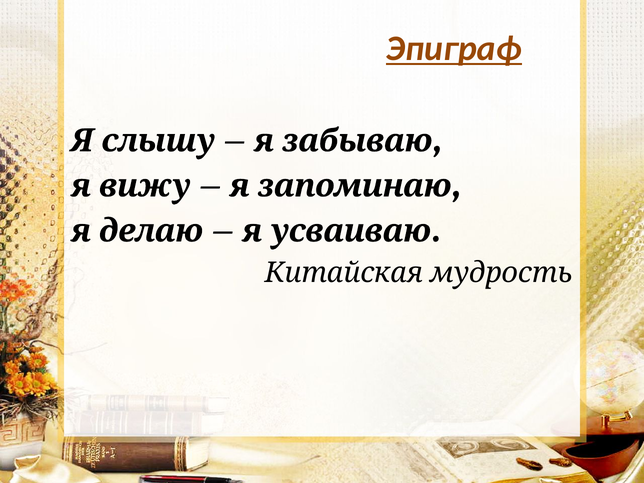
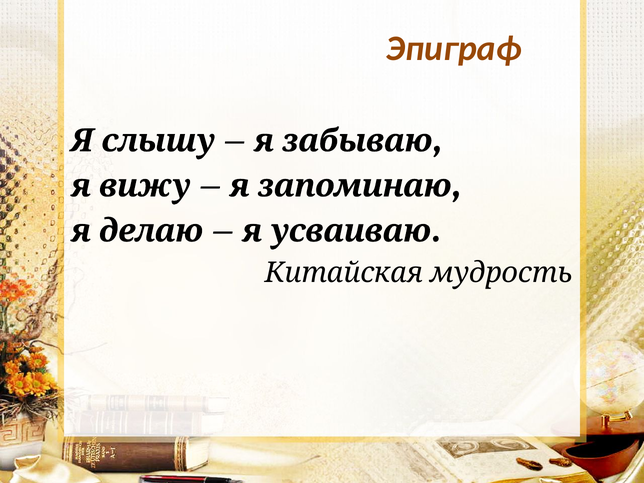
Эпиграф underline: present -> none
